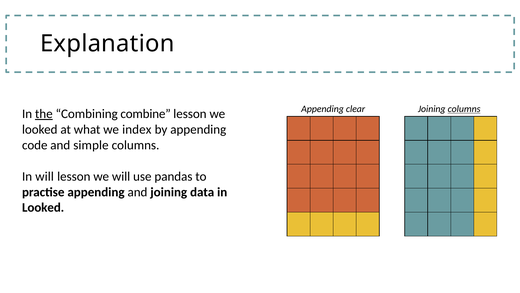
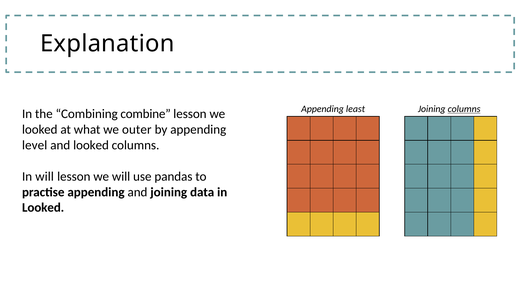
clear: clear -> least
the underline: present -> none
index: index -> outer
code: code -> level
and simple: simple -> looked
